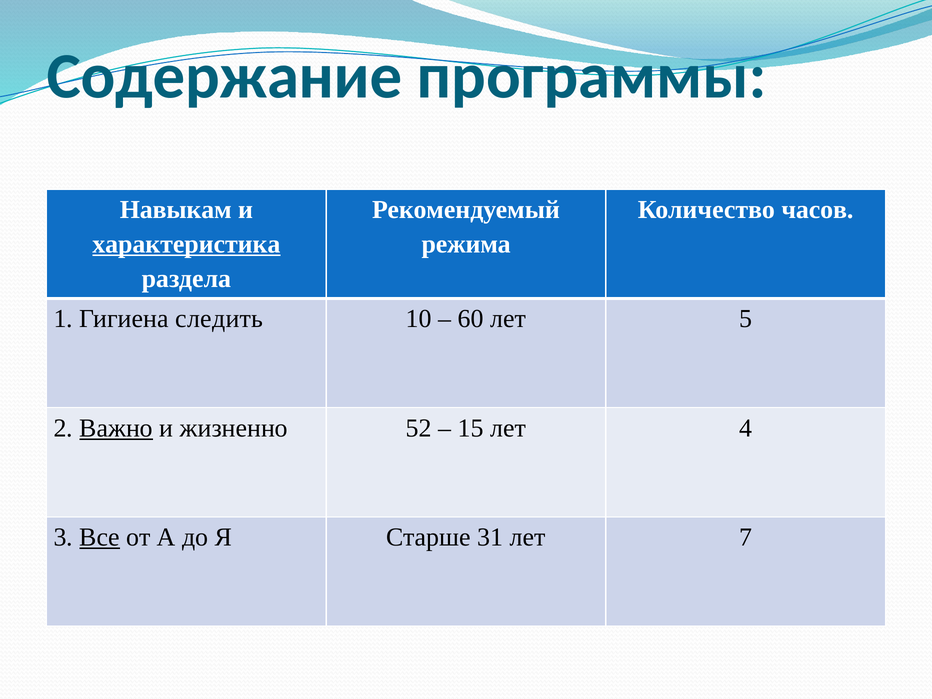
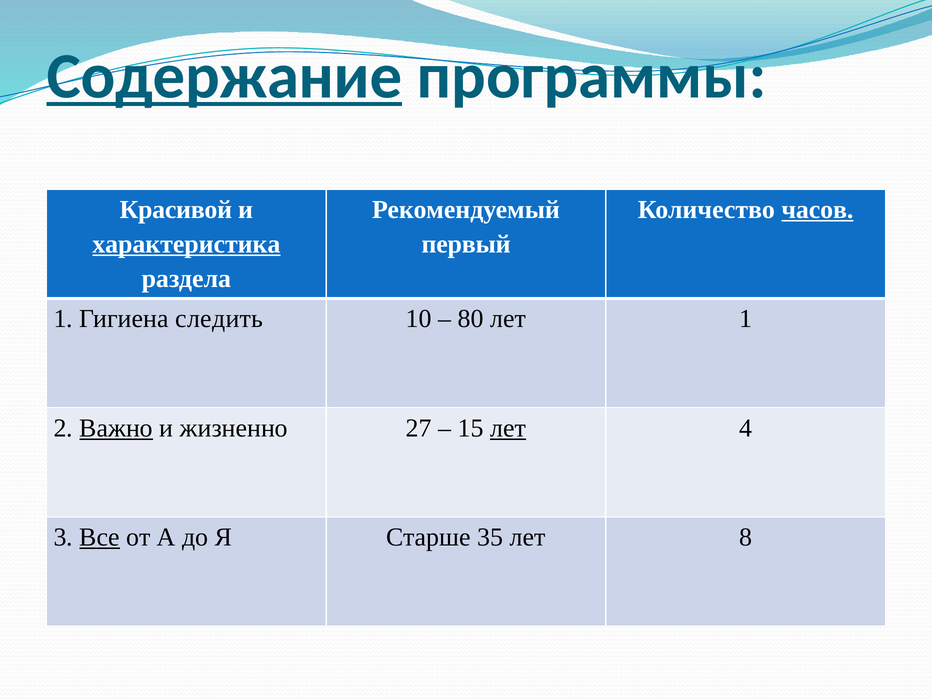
Содержание underline: none -> present
Навыкам: Навыкам -> Красивой
часов underline: none -> present
режима: режима -> первый
60: 60 -> 80
лет 5: 5 -> 1
52: 52 -> 27
лет at (508, 428) underline: none -> present
31: 31 -> 35
7: 7 -> 8
